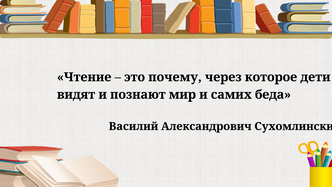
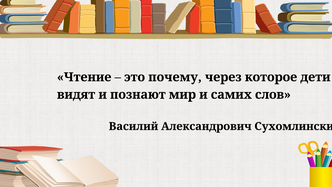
беда: беда -> слов
